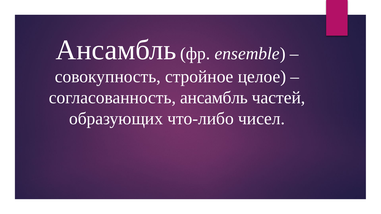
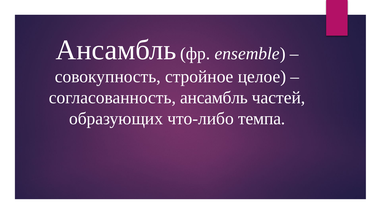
чисел: чисел -> темпа
